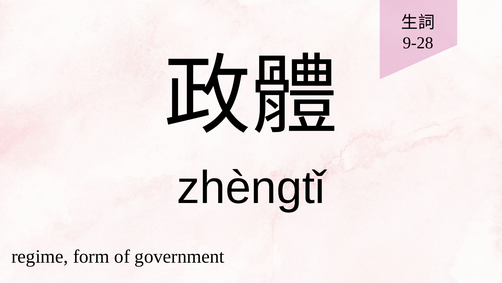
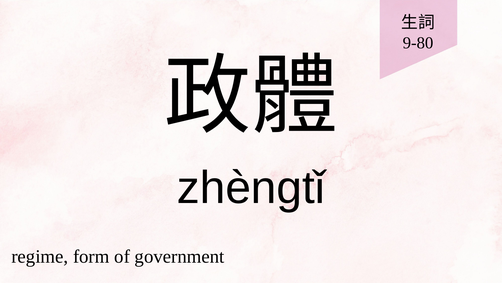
9-28: 9-28 -> 9-80
